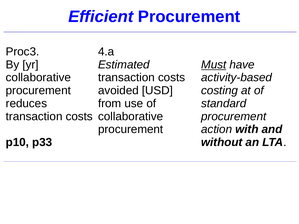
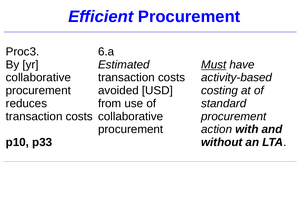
4.a: 4.a -> 6.a
